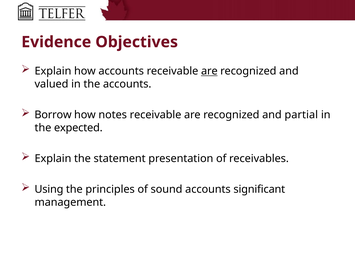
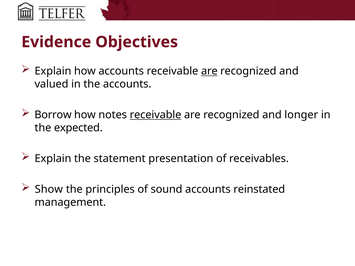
receivable at (156, 115) underline: none -> present
partial: partial -> longer
Using: Using -> Show
significant: significant -> reinstated
